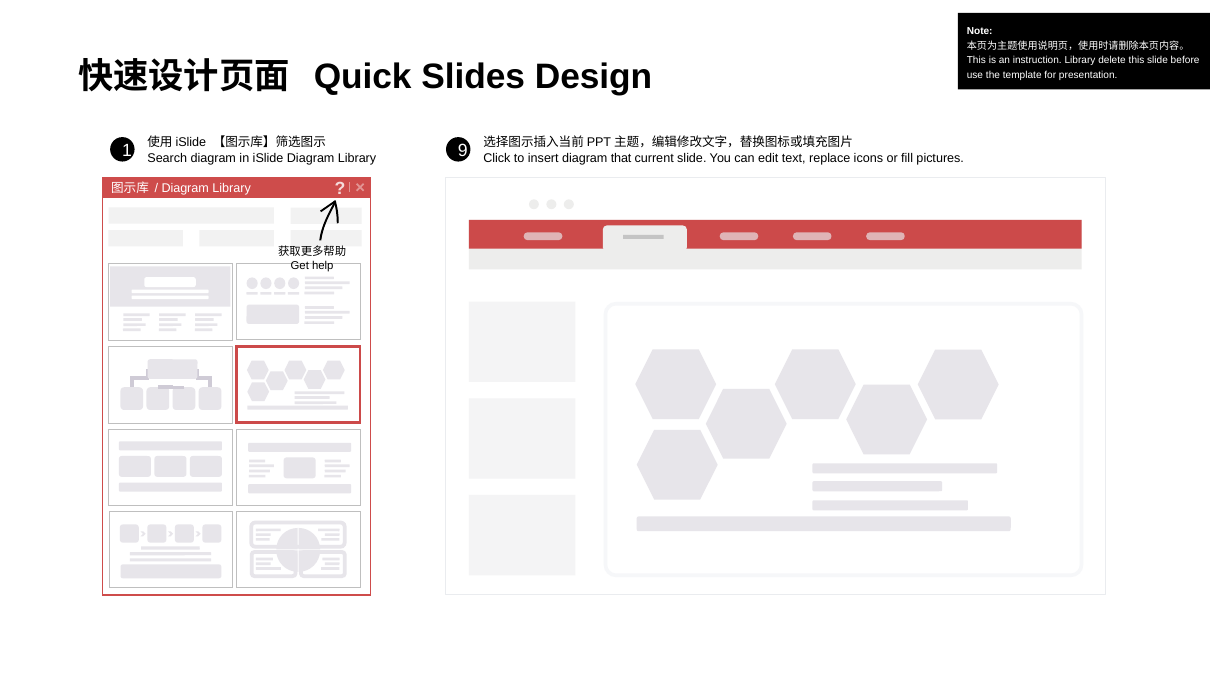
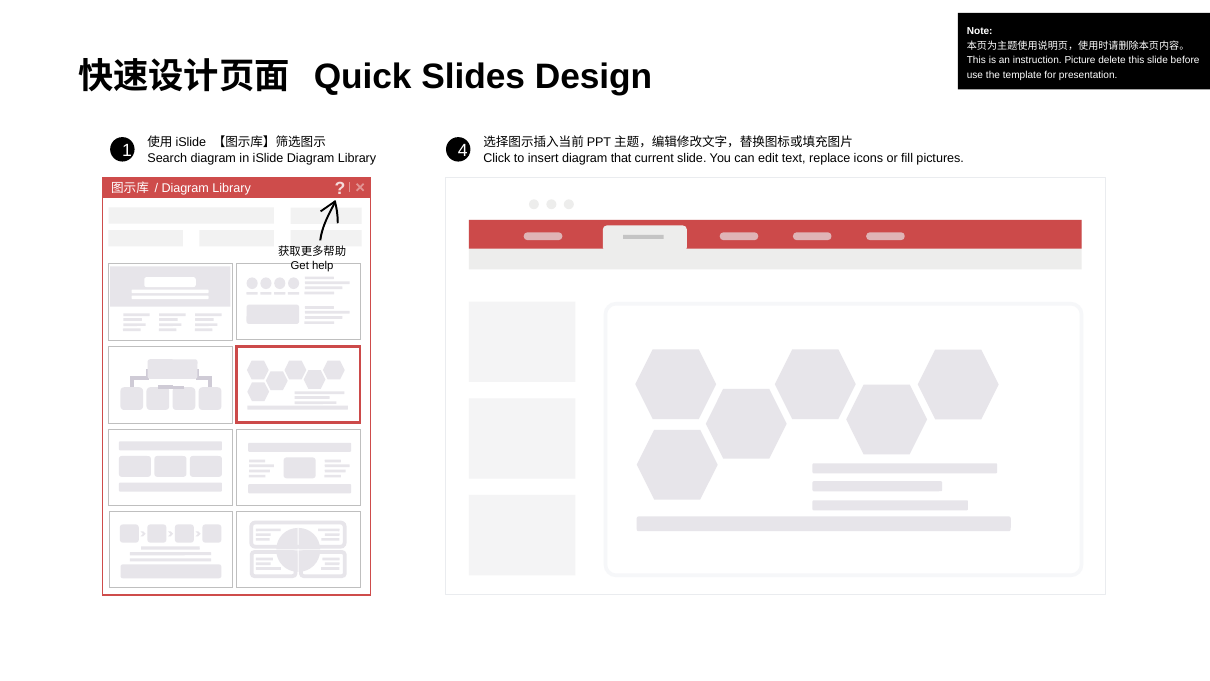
instruction Library: Library -> Picture
9: 9 -> 4
